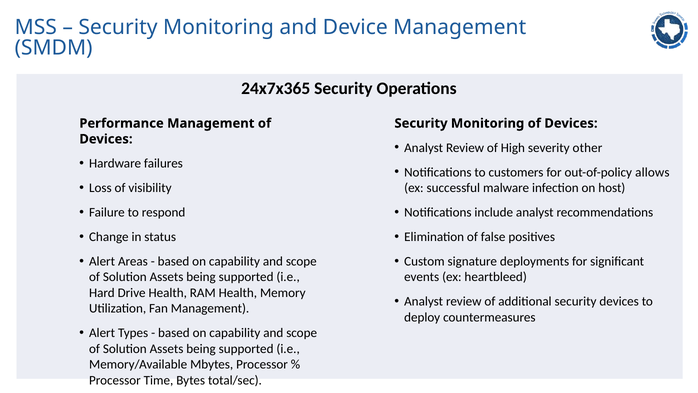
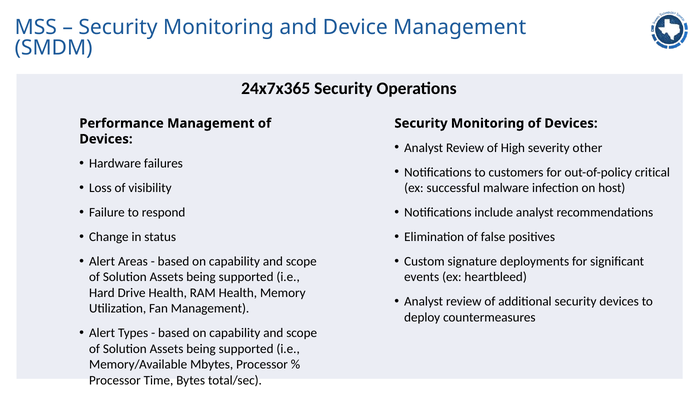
allows: allows -> critical
